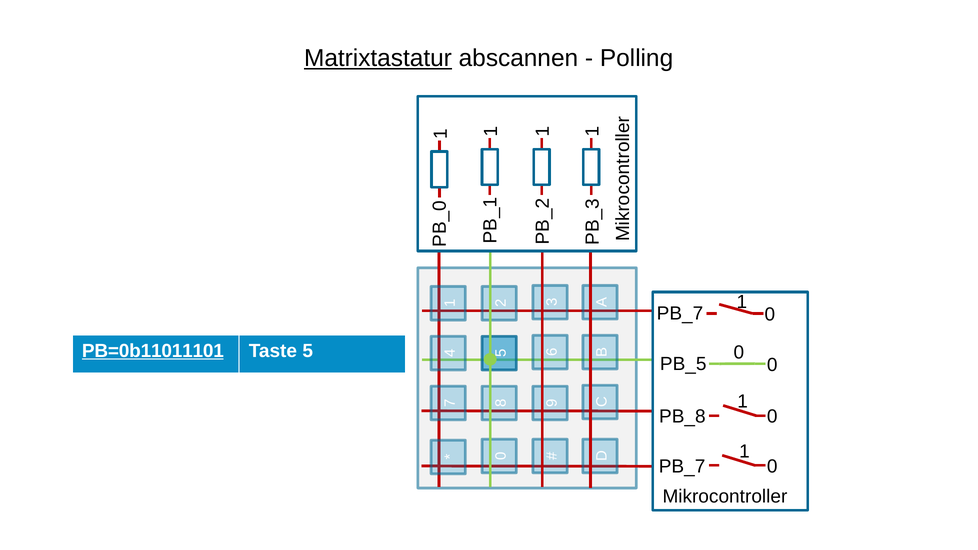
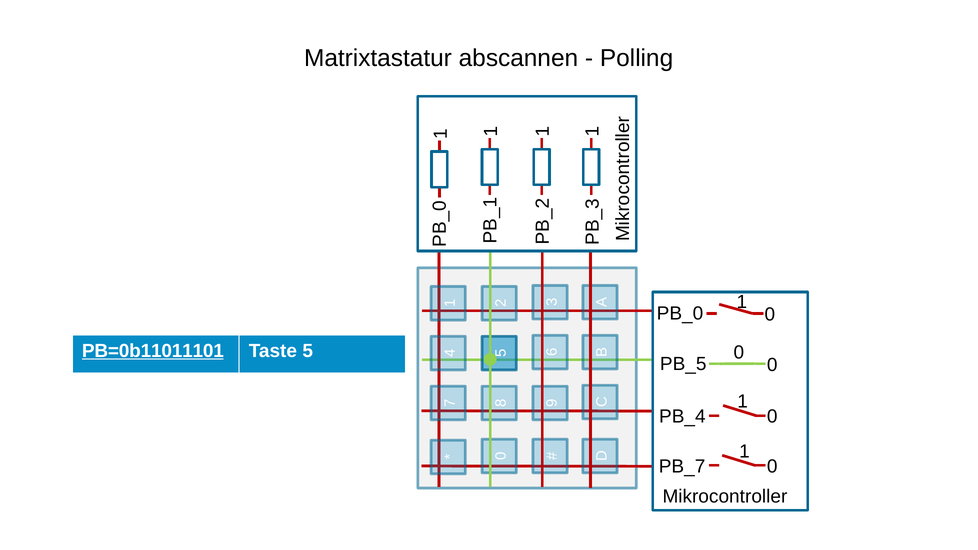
Matrixtastatur underline: present -> none
PB_7 at (680, 314): PB_7 -> PB_0
PB_8: PB_8 -> PB_4
